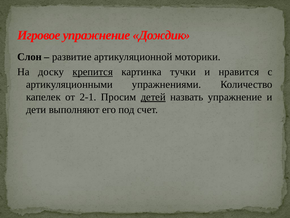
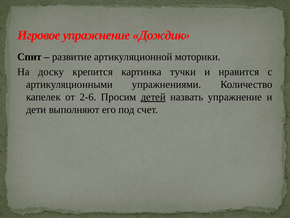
Слон: Слон -> Спит
крепится underline: present -> none
2-1: 2-1 -> 2-6
